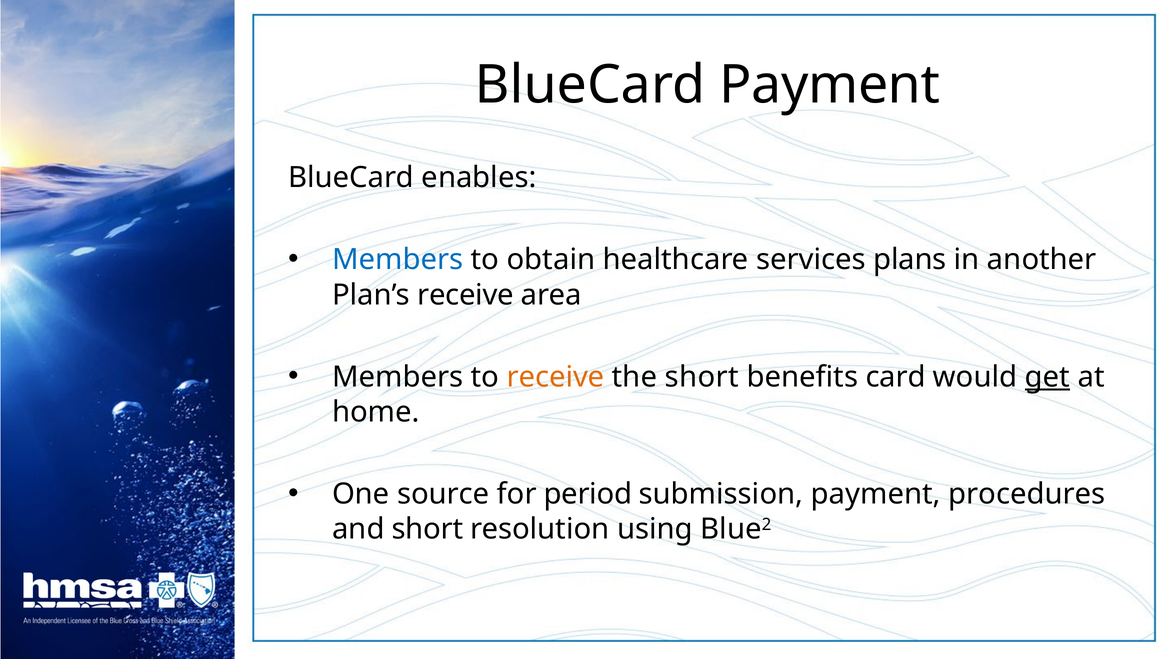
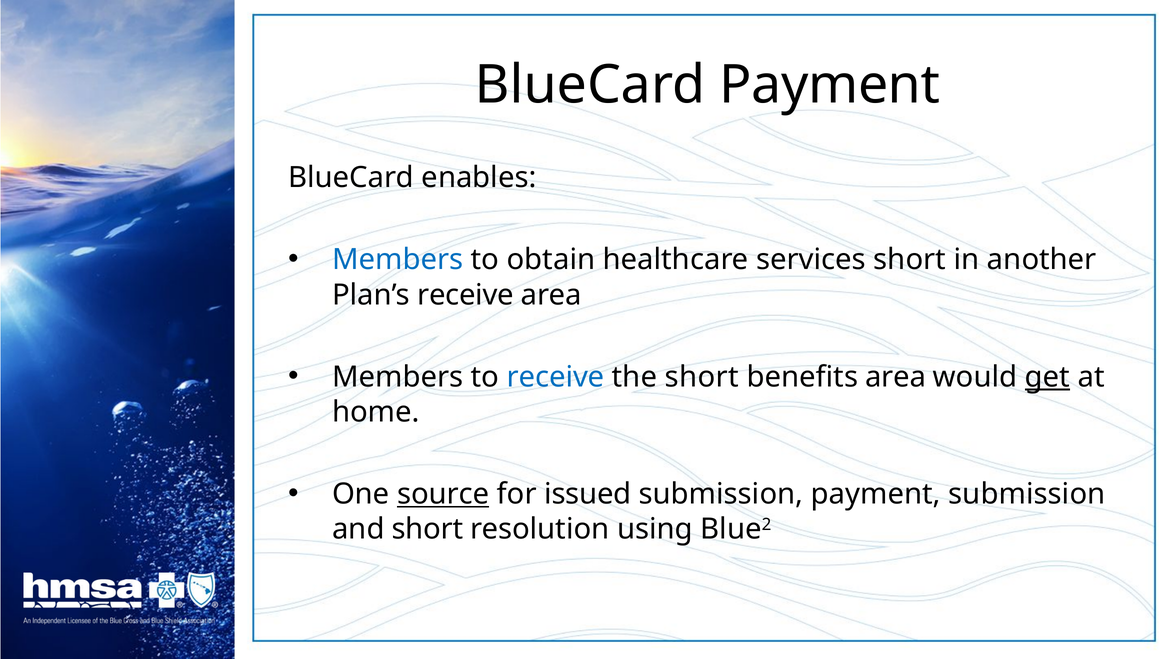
services plans: plans -> short
receive at (556, 377) colour: orange -> blue
benefits card: card -> area
source underline: none -> present
period: period -> issued
payment procedures: procedures -> submission
